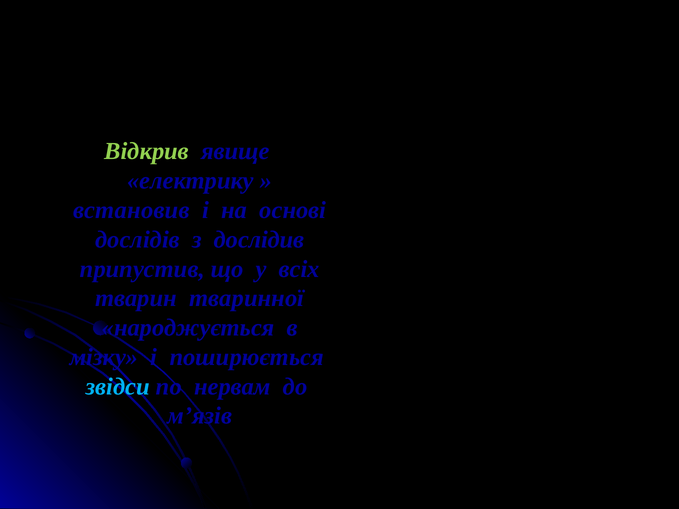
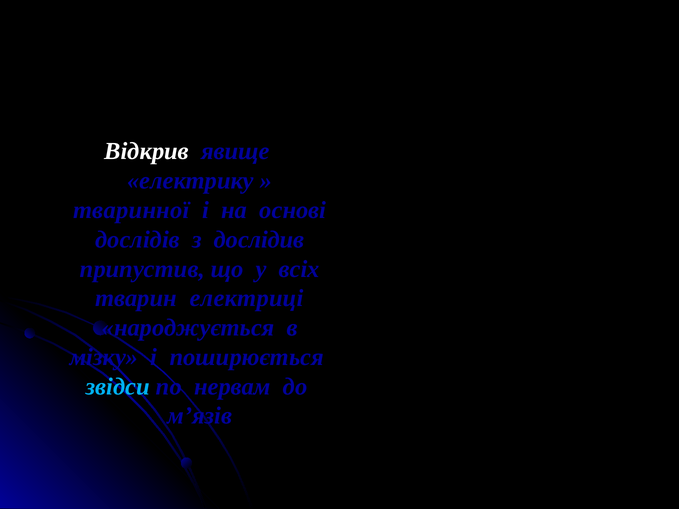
Відкрив colour: light green -> white
встановив: встановив -> тваринної
тваринної: тваринної -> електриці
